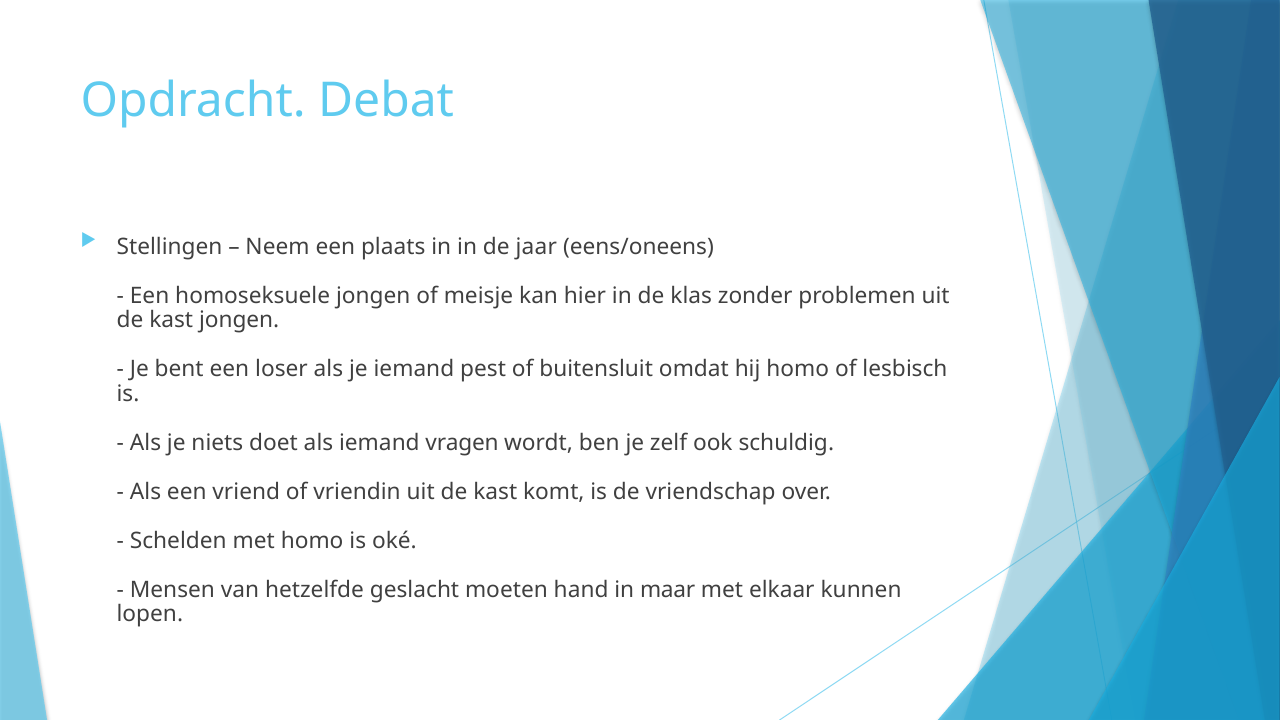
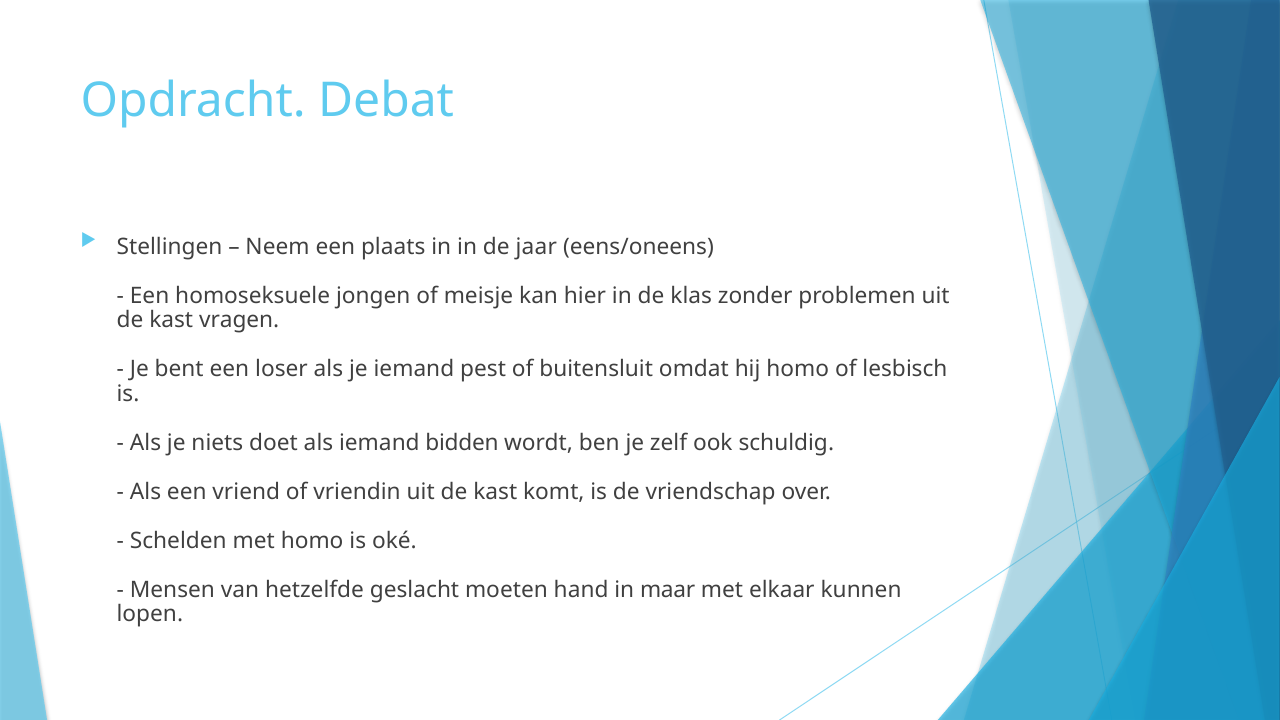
kast jongen: jongen -> vragen
vragen: vragen -> bidden
